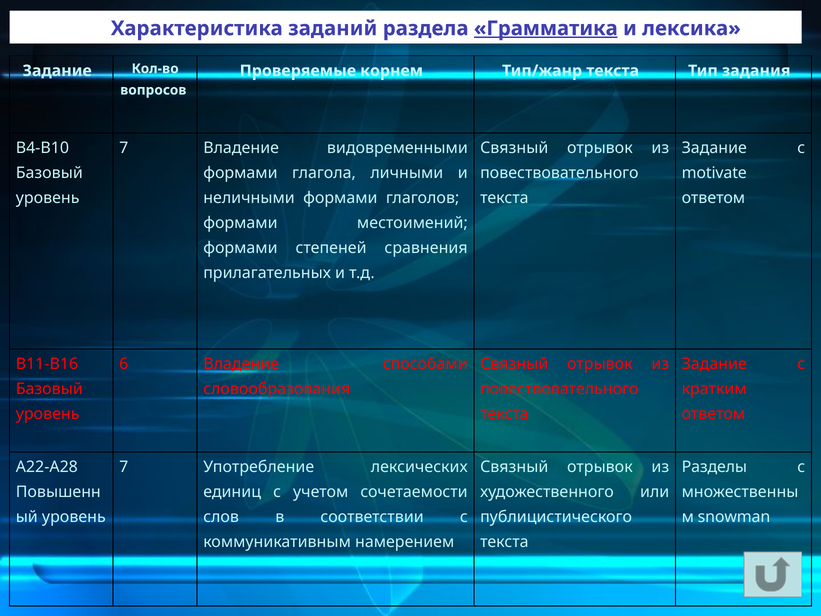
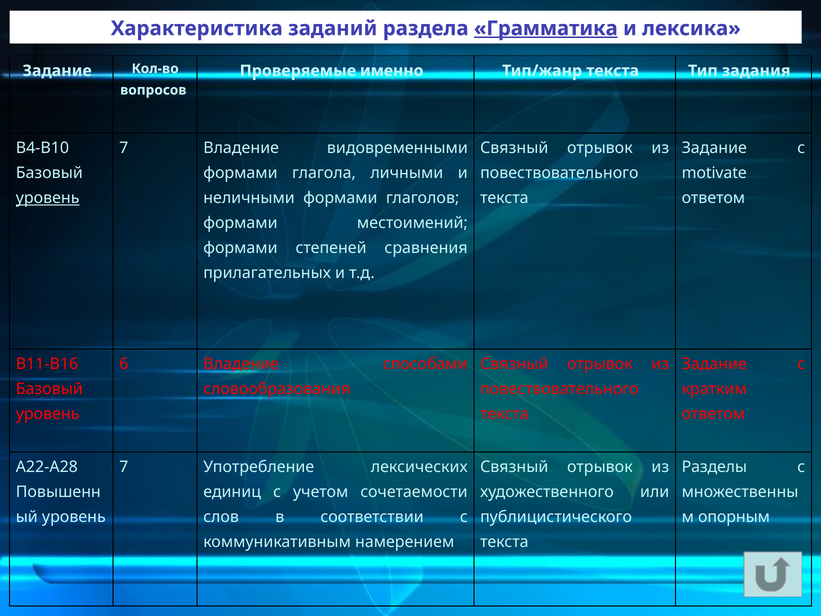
корнем: корнем -> именно
уровень at (48, 198) underline: none -> present
snowman: snowman -> опорным
